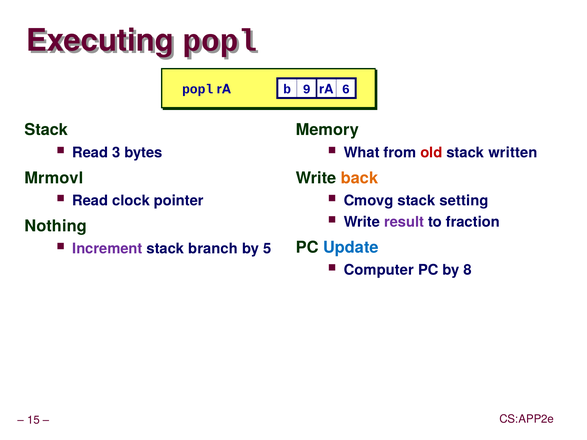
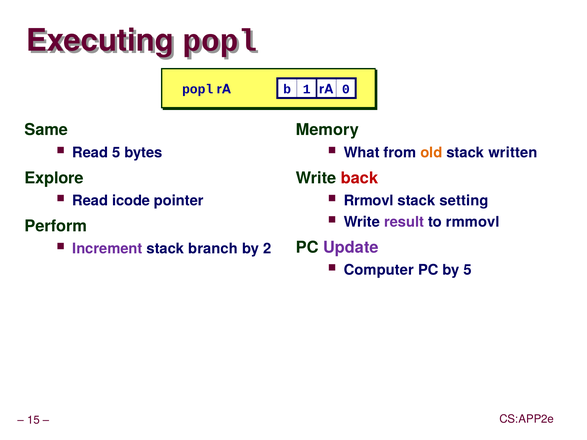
9: 9 -> 1
6: 6 -> 0
Stack at (46, 130): Stack -> Same
Read 3: 3 -> 5
old colour: red -> orange
Mrmovl: Mrmovl -> Explore
back colour: orange -> red
clock: clock -> icode
Cmovg: Cmovg -> Rrmovl
fraction: fraction -> rmmovl
Nothing: Nothing -> Perform
Update colour: blue -> purple
5: 5 -> 2
by 8: 8 -> 5
